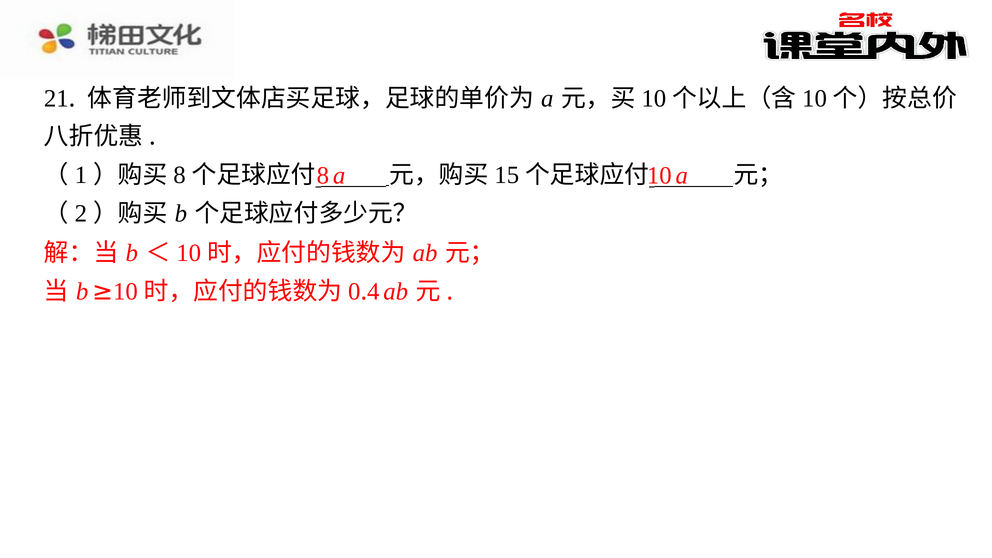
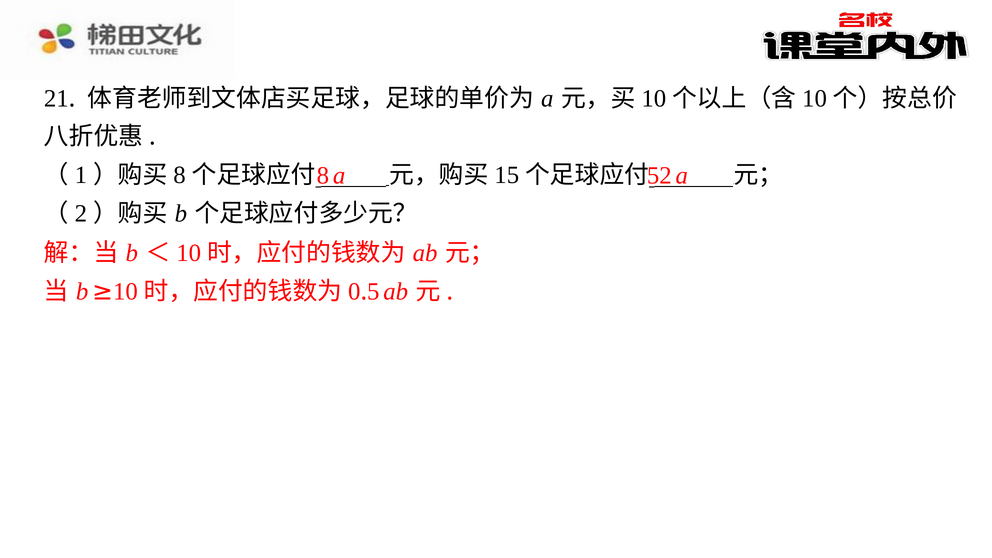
10: 10 -> 52
4: 4 -> 5
